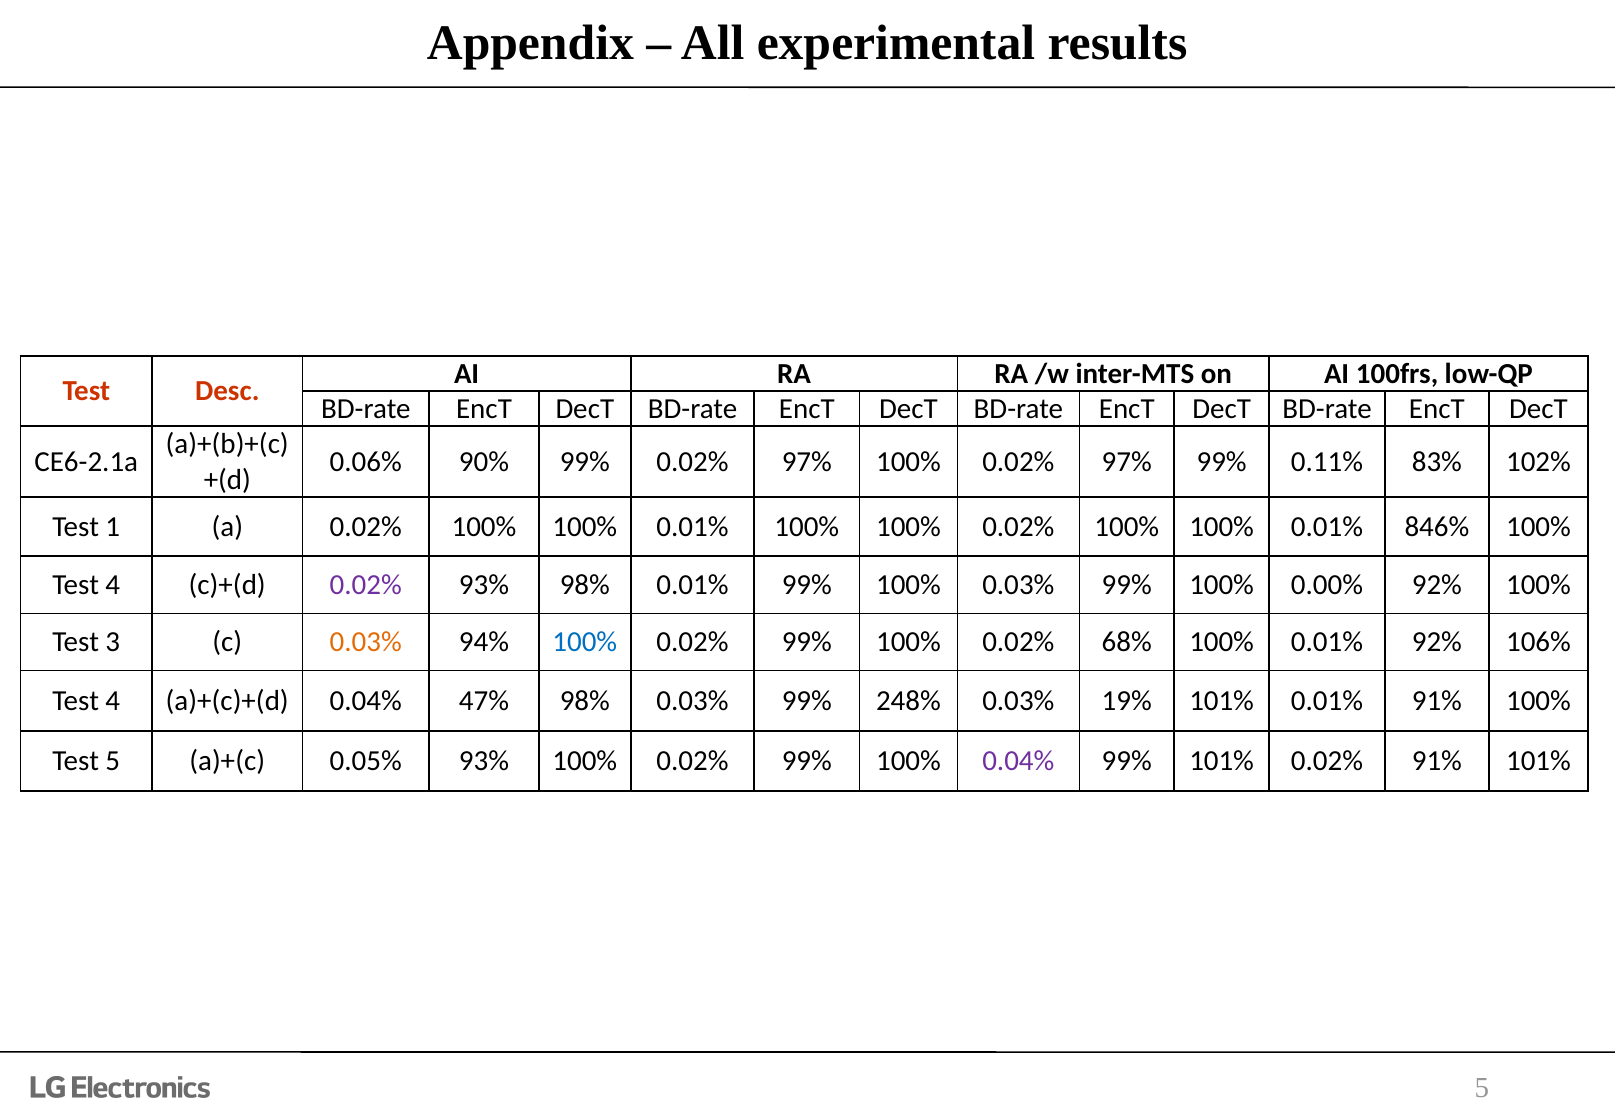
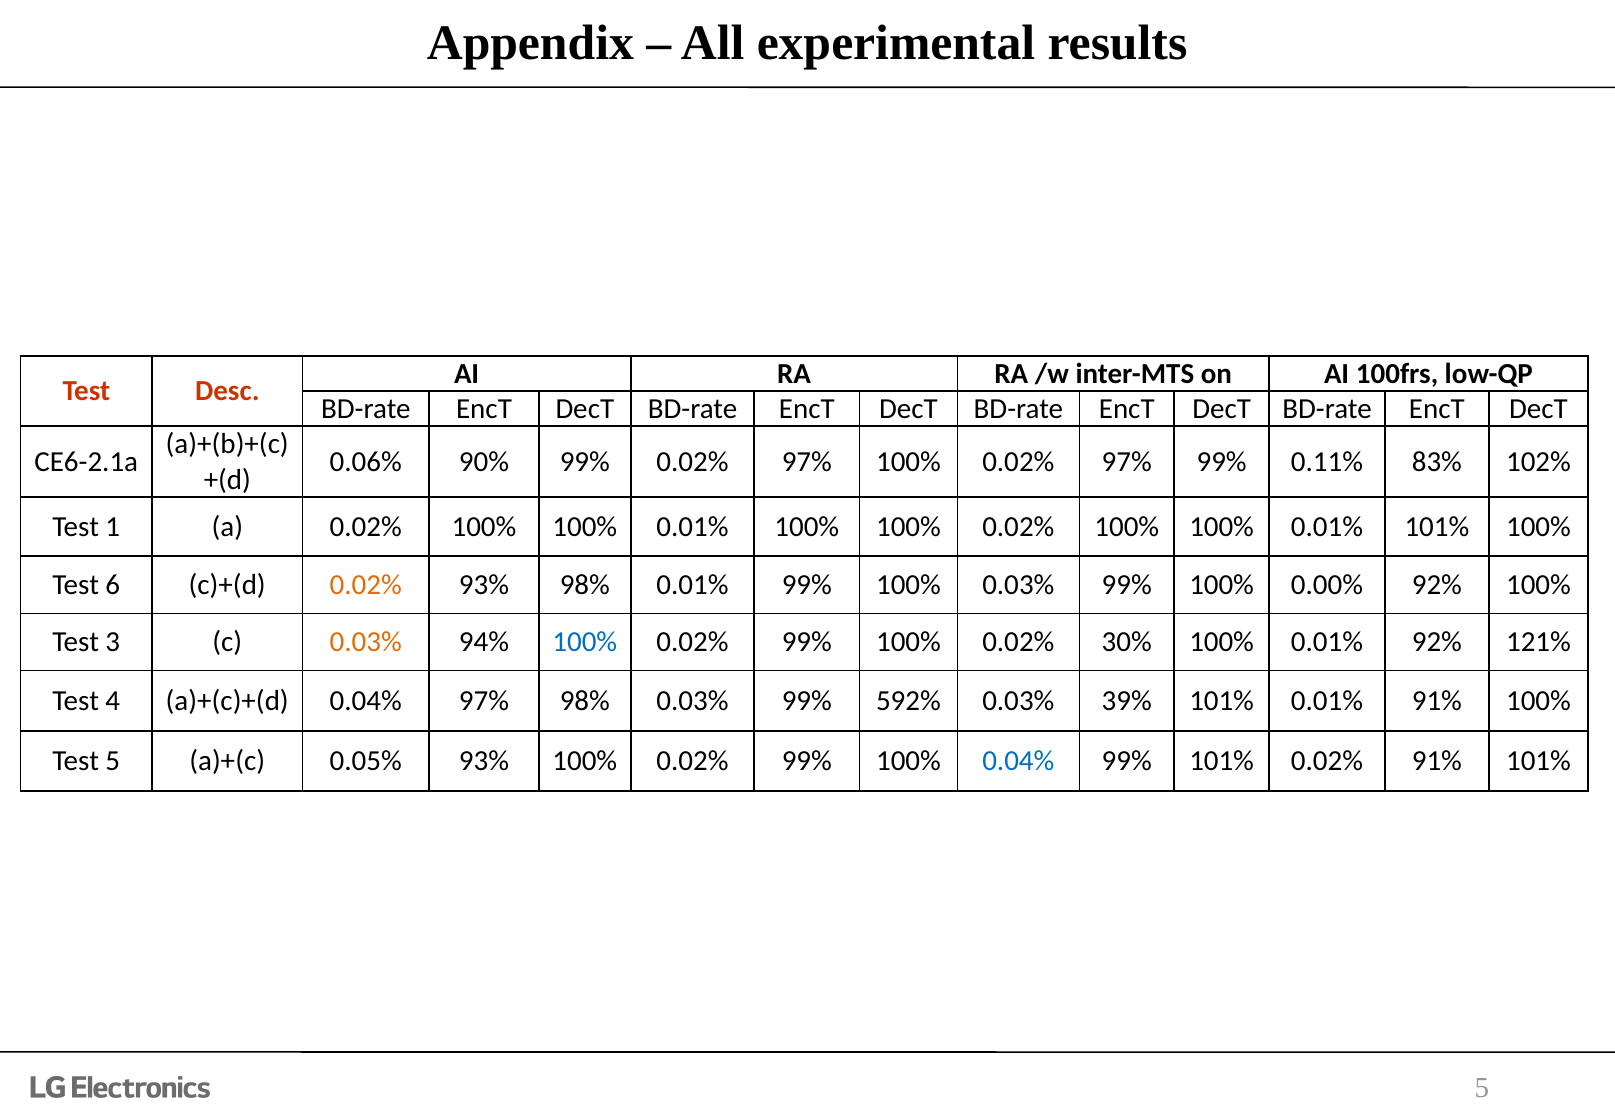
0.01% 846%: 846% -> 101%
4 at (113, 585): 4 -> 6
0.02% at (366, 585) colour: purple -> orange
68%: 68% -> 30%
106%: 106% -> 121%
0.04% 47%: 47% -> 97%
248%: 248% -> 592%
19%: 19% -> 39%
0.04% at (1018, 761) colour: purple -> blue
